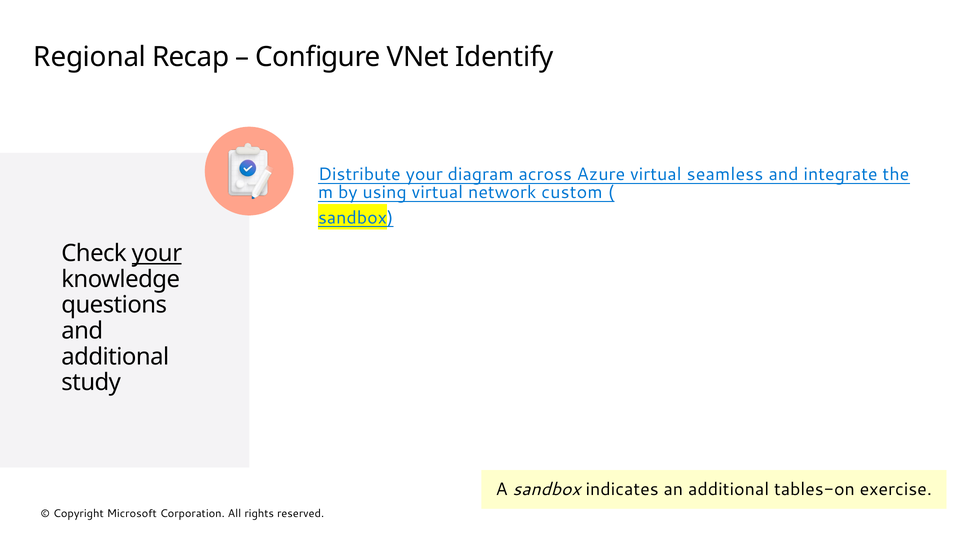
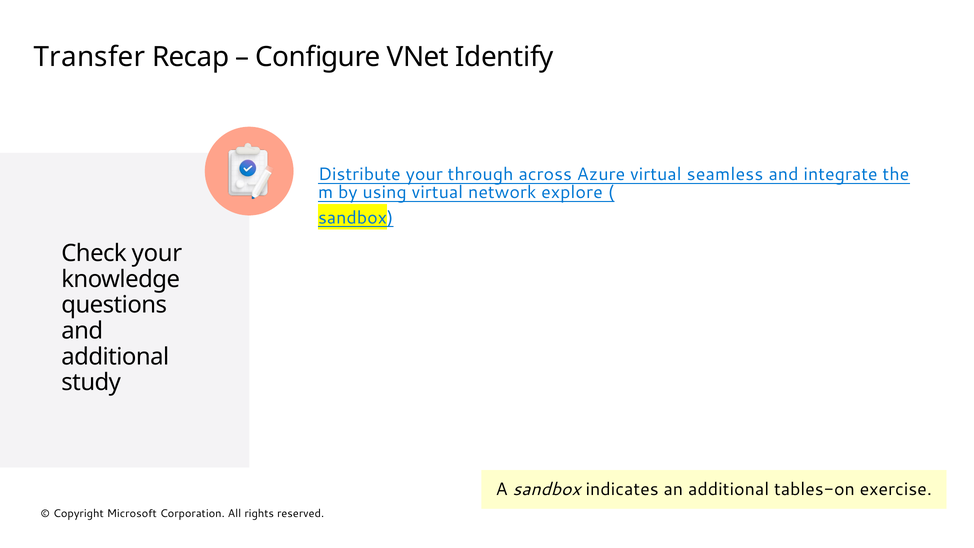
Regional: Regional -> Transfer
diagram: diagram -> through
custom: custom -> explore
your at (157, 253) underline: present -> none
